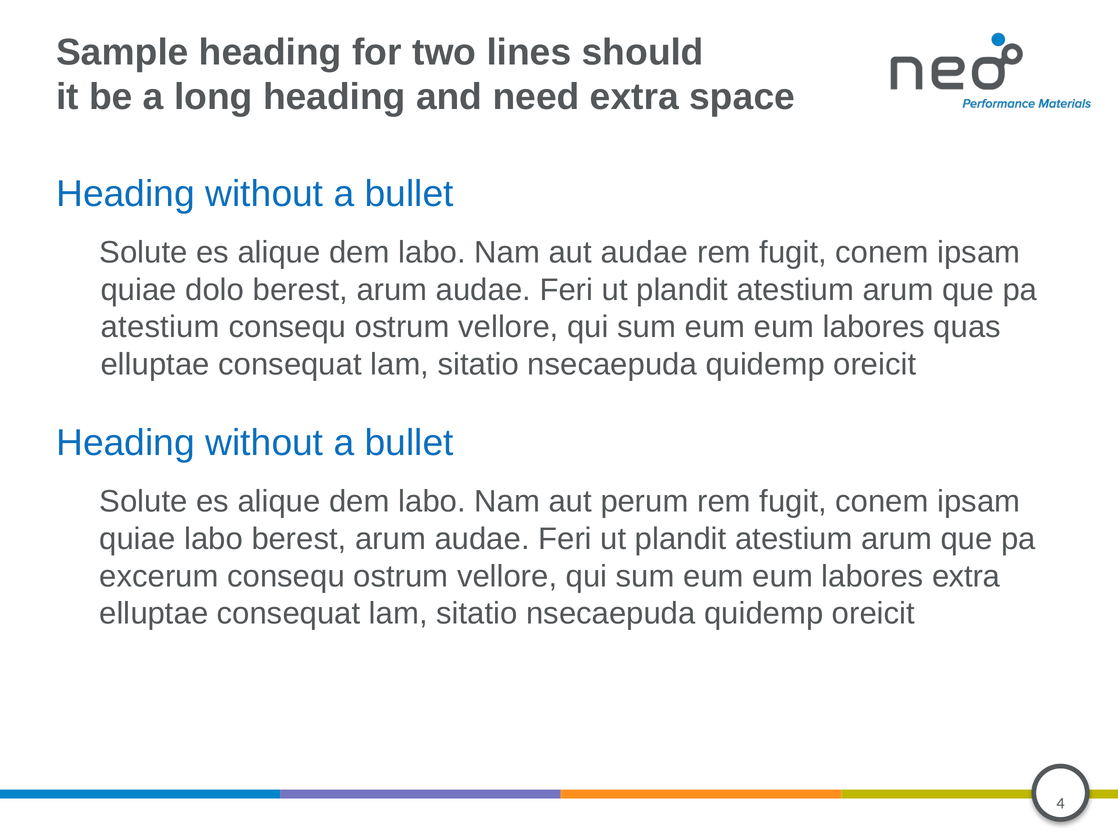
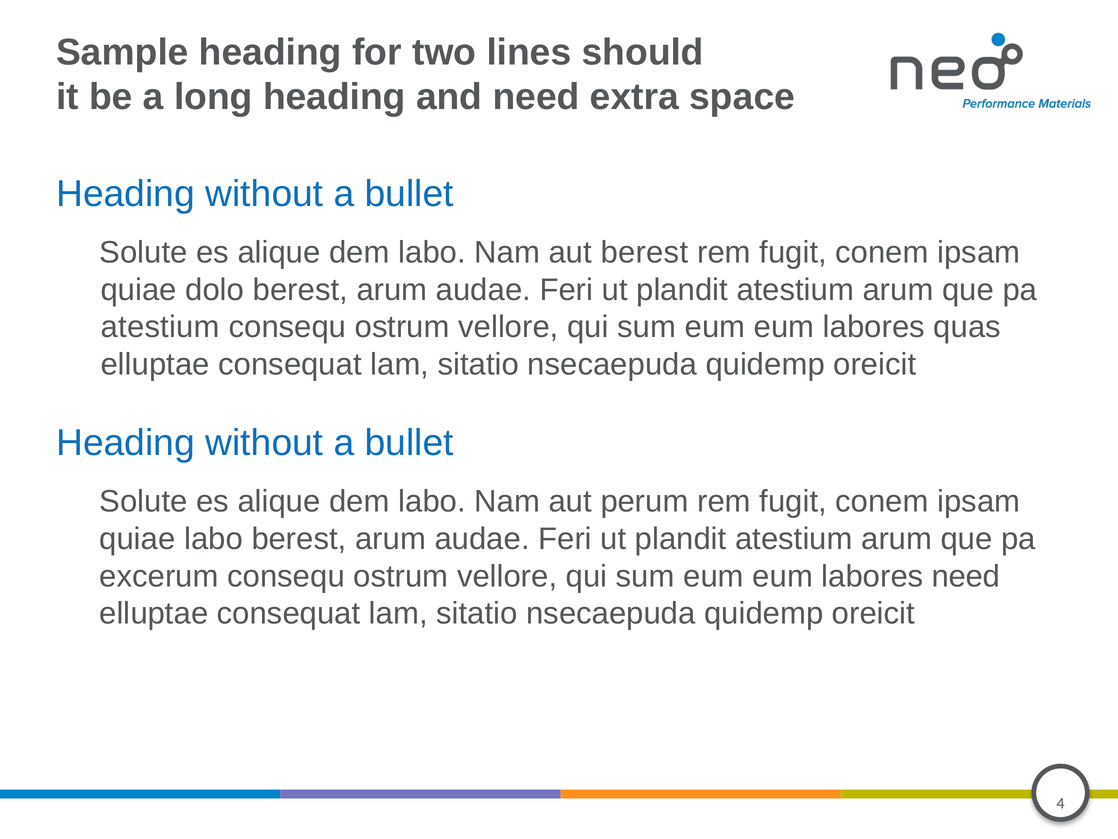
aut audae: audae -> berest
labores extra: extra -> need
